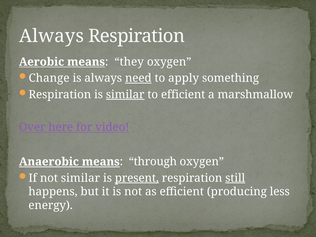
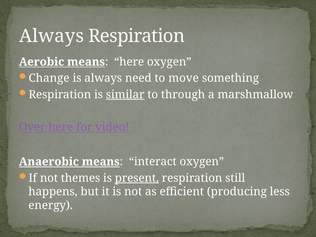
means they: they -> here
need underline: present -> none
apply: apply -> move
to efficient: efficient -> through
through: through -> interact
not similar: similar -> themes
still underline: present -> none
